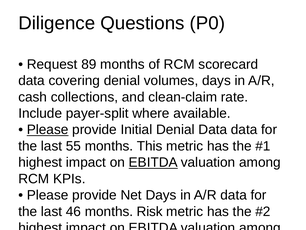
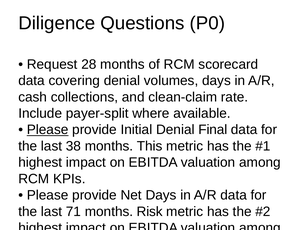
89: 89 -> 28
Denial Data: Data -> Final
55: 55 -> 38
EBITDA at (153, 162) underline: present -> none
46: 46 -> 71
